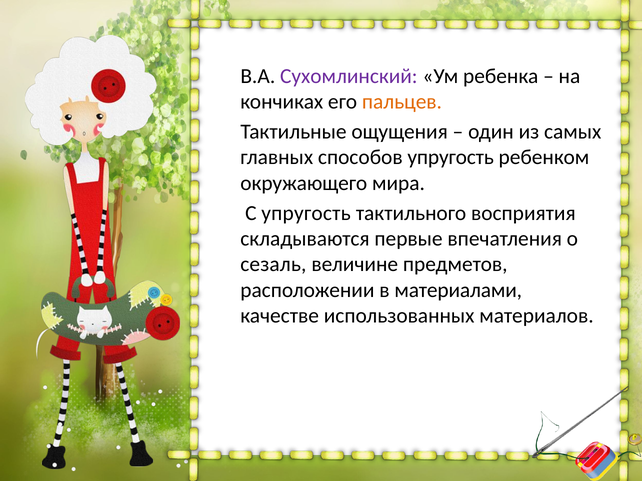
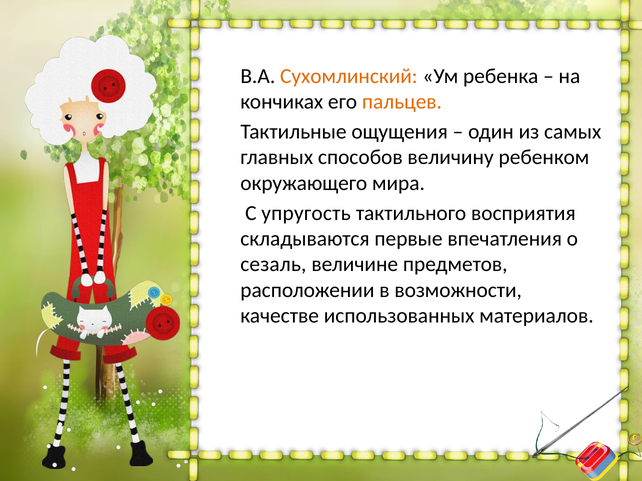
Сухомлинский colour: purple -> orange
способов упругость: упругость -> величину
материалами: материалами -> возможности
